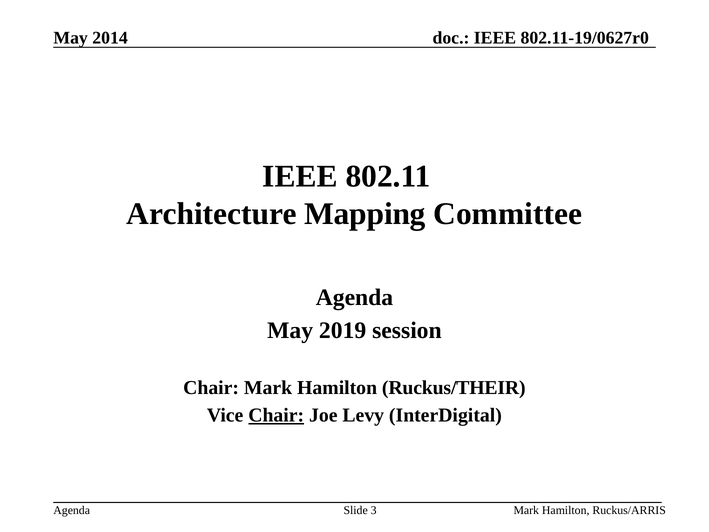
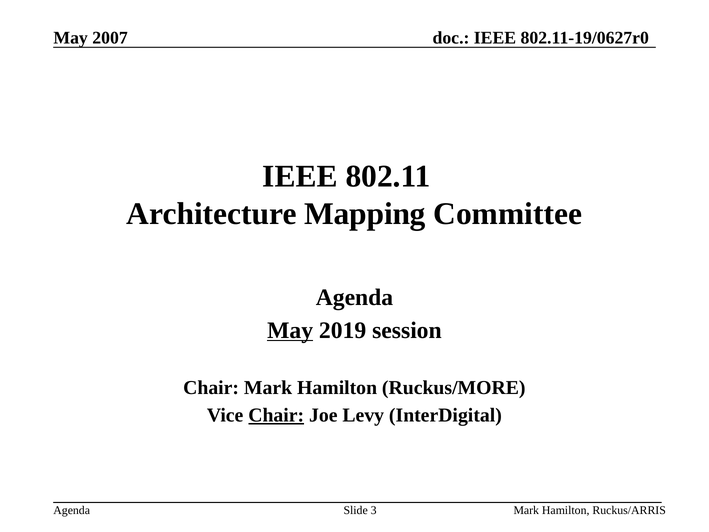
2014: 2014 -> 2007
May at (290, 330) underline: none -> present
Ruckus/THEIR: Ruckus/THEIR -> Ruckus/MORE
